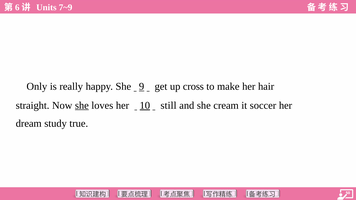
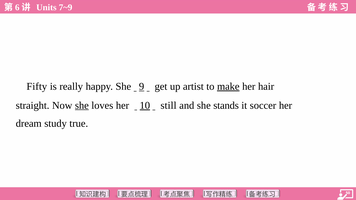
Only: Only -> Fifty
cross: cross -> artist
make underline: none -> present
cream: cream -> stands
